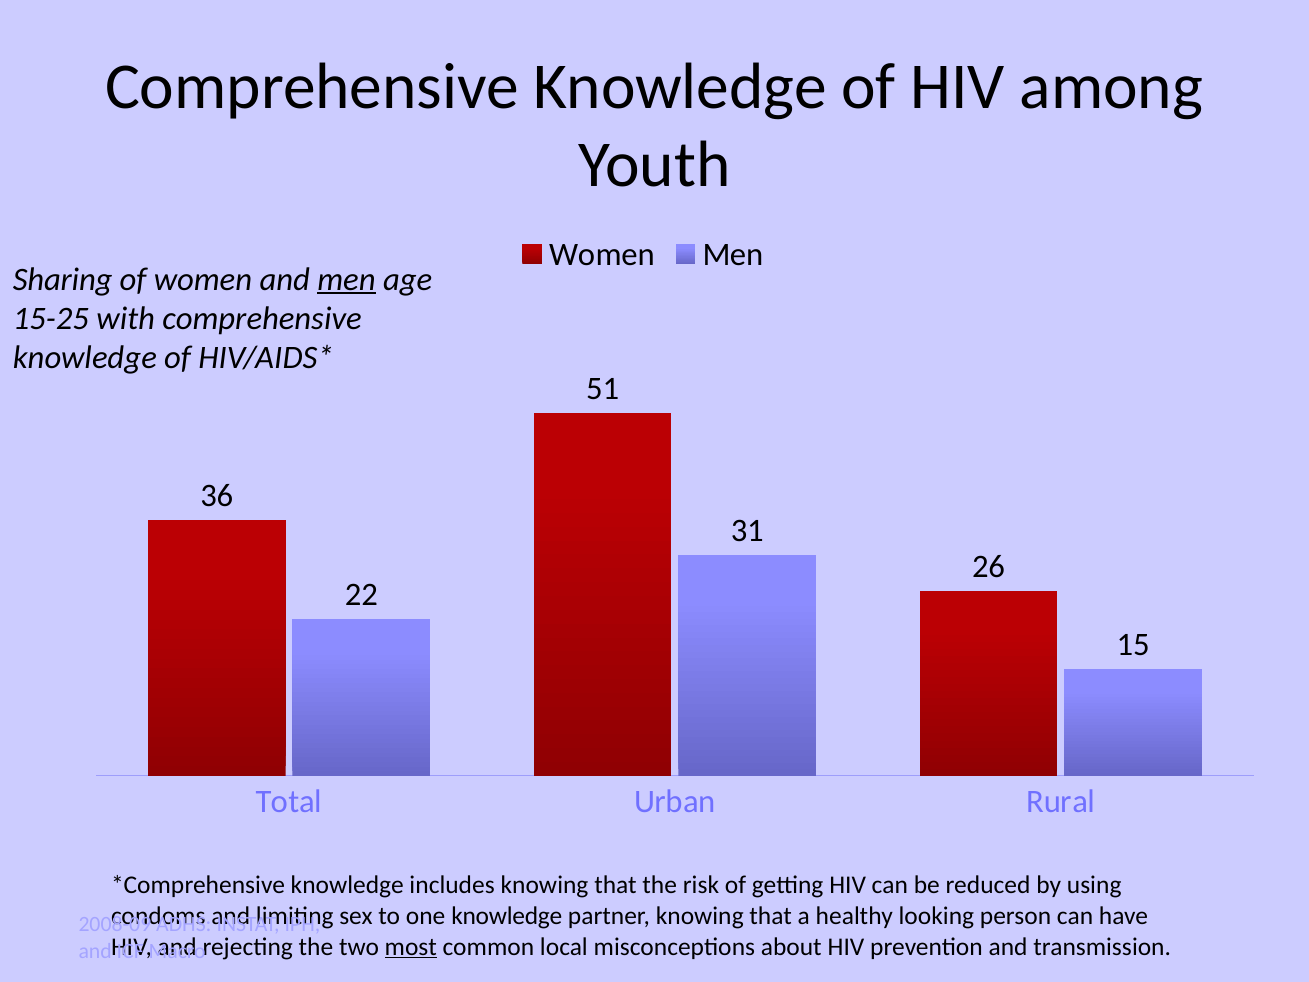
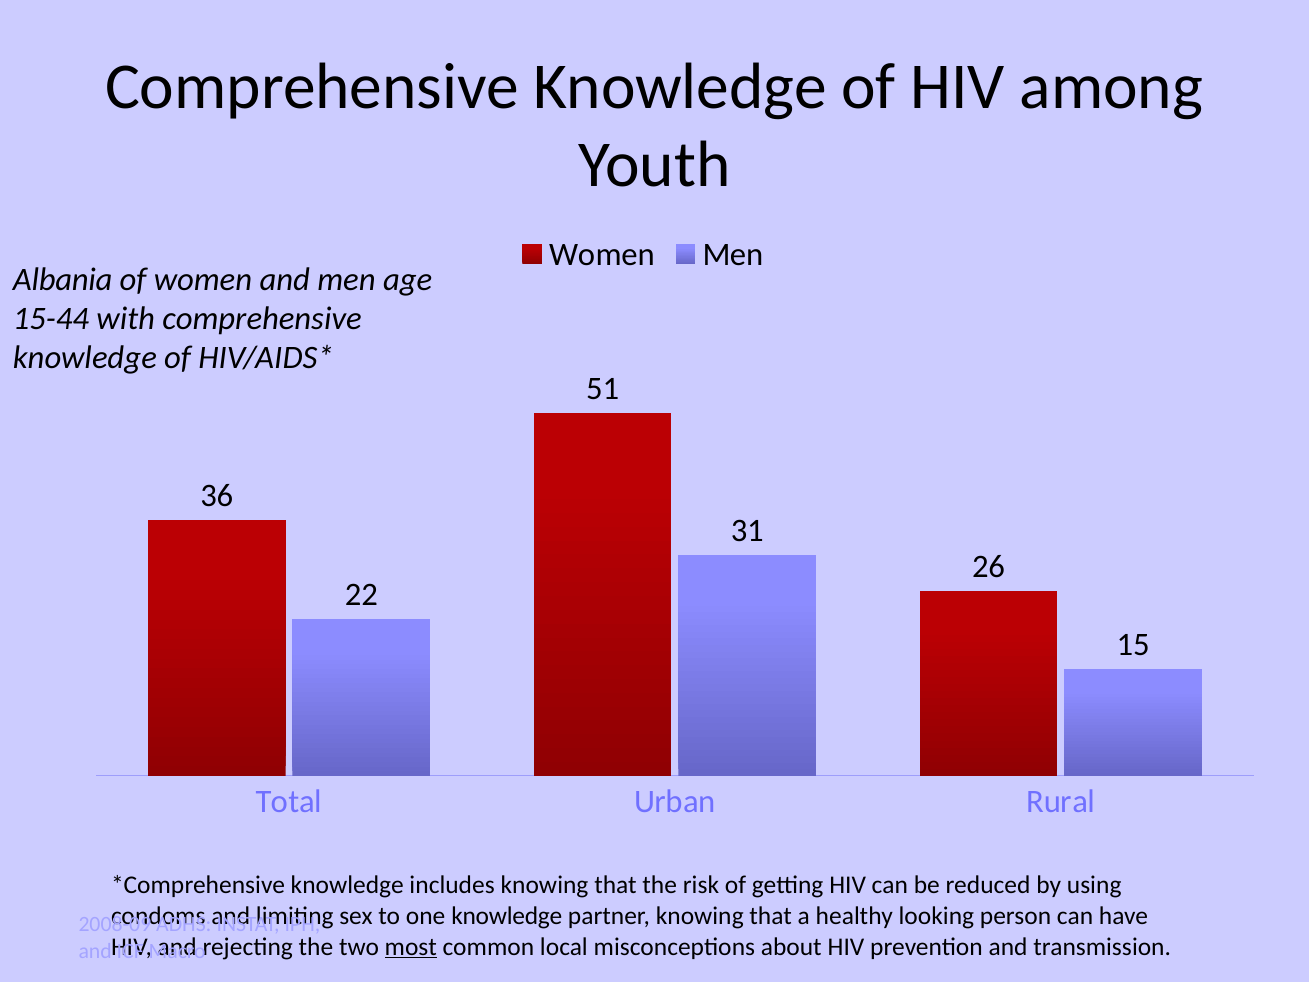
Sharing: Sharing -> Albania
men at (346, 279) underline: present -> none
15-25: 15-25 -> 15-44
